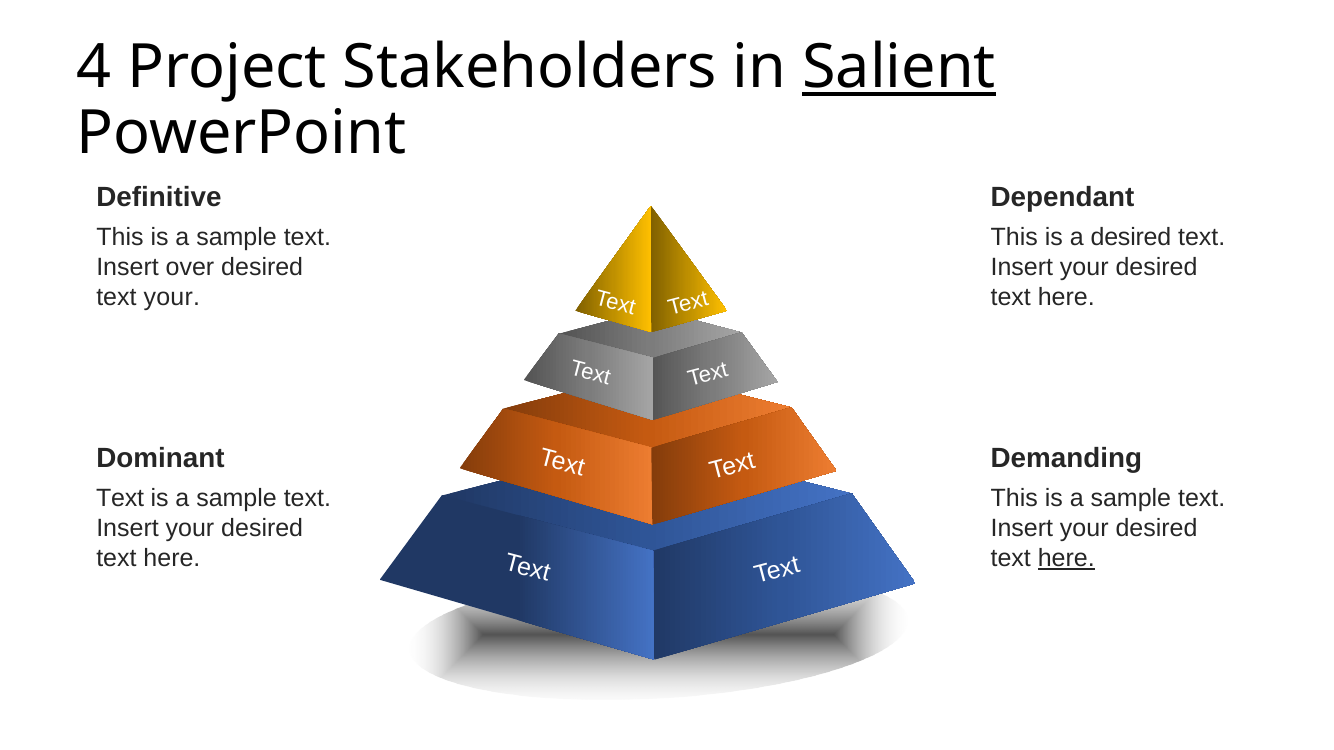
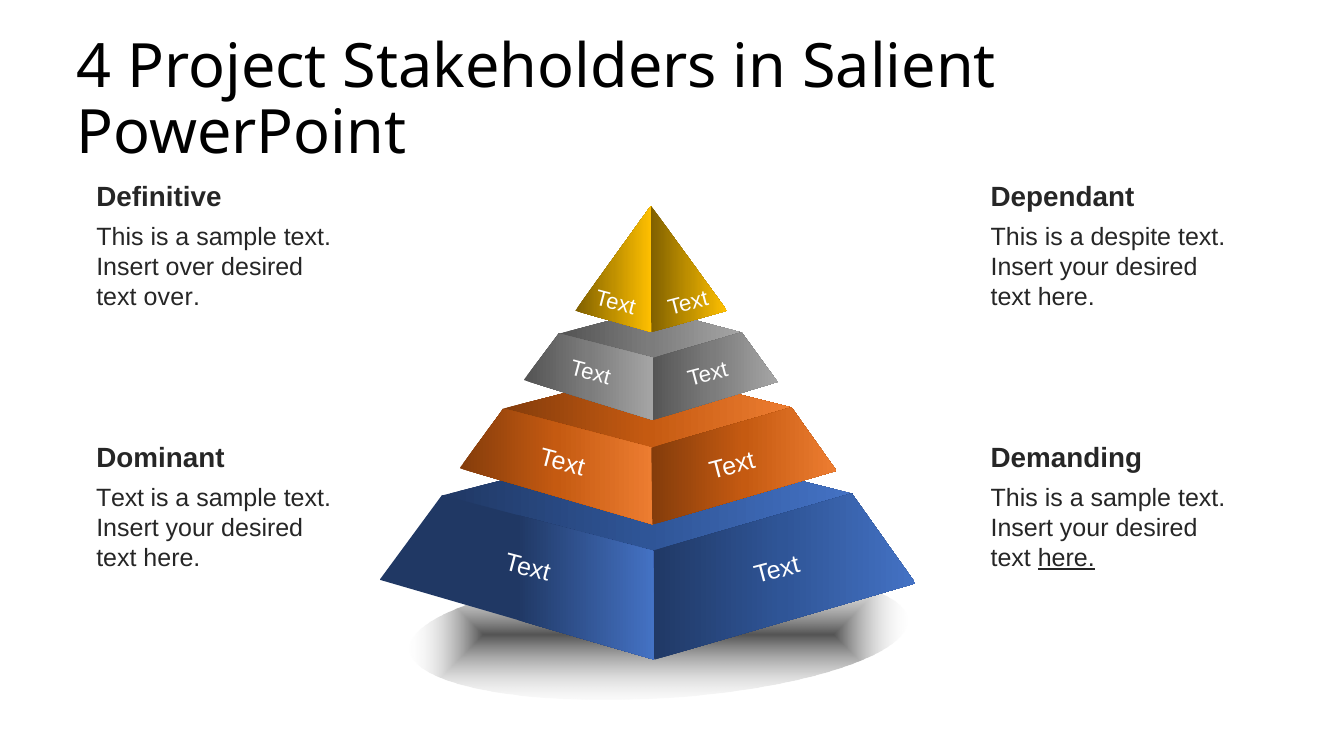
Salient underline: present -> none
a desired: desired -> despite
text your: your -> over
